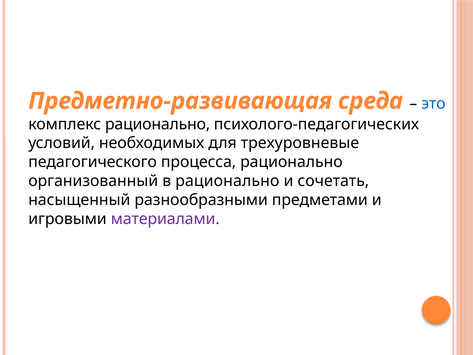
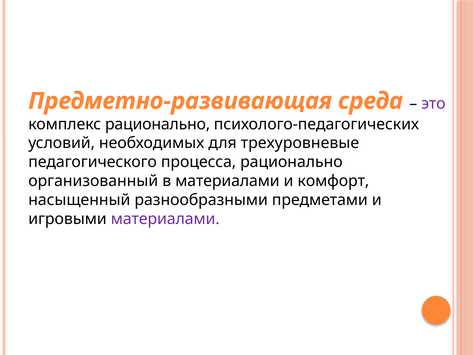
это colour: blue -> purple
в рационально: рационально -> материалами
сочетать: сочетать -> комфорт
